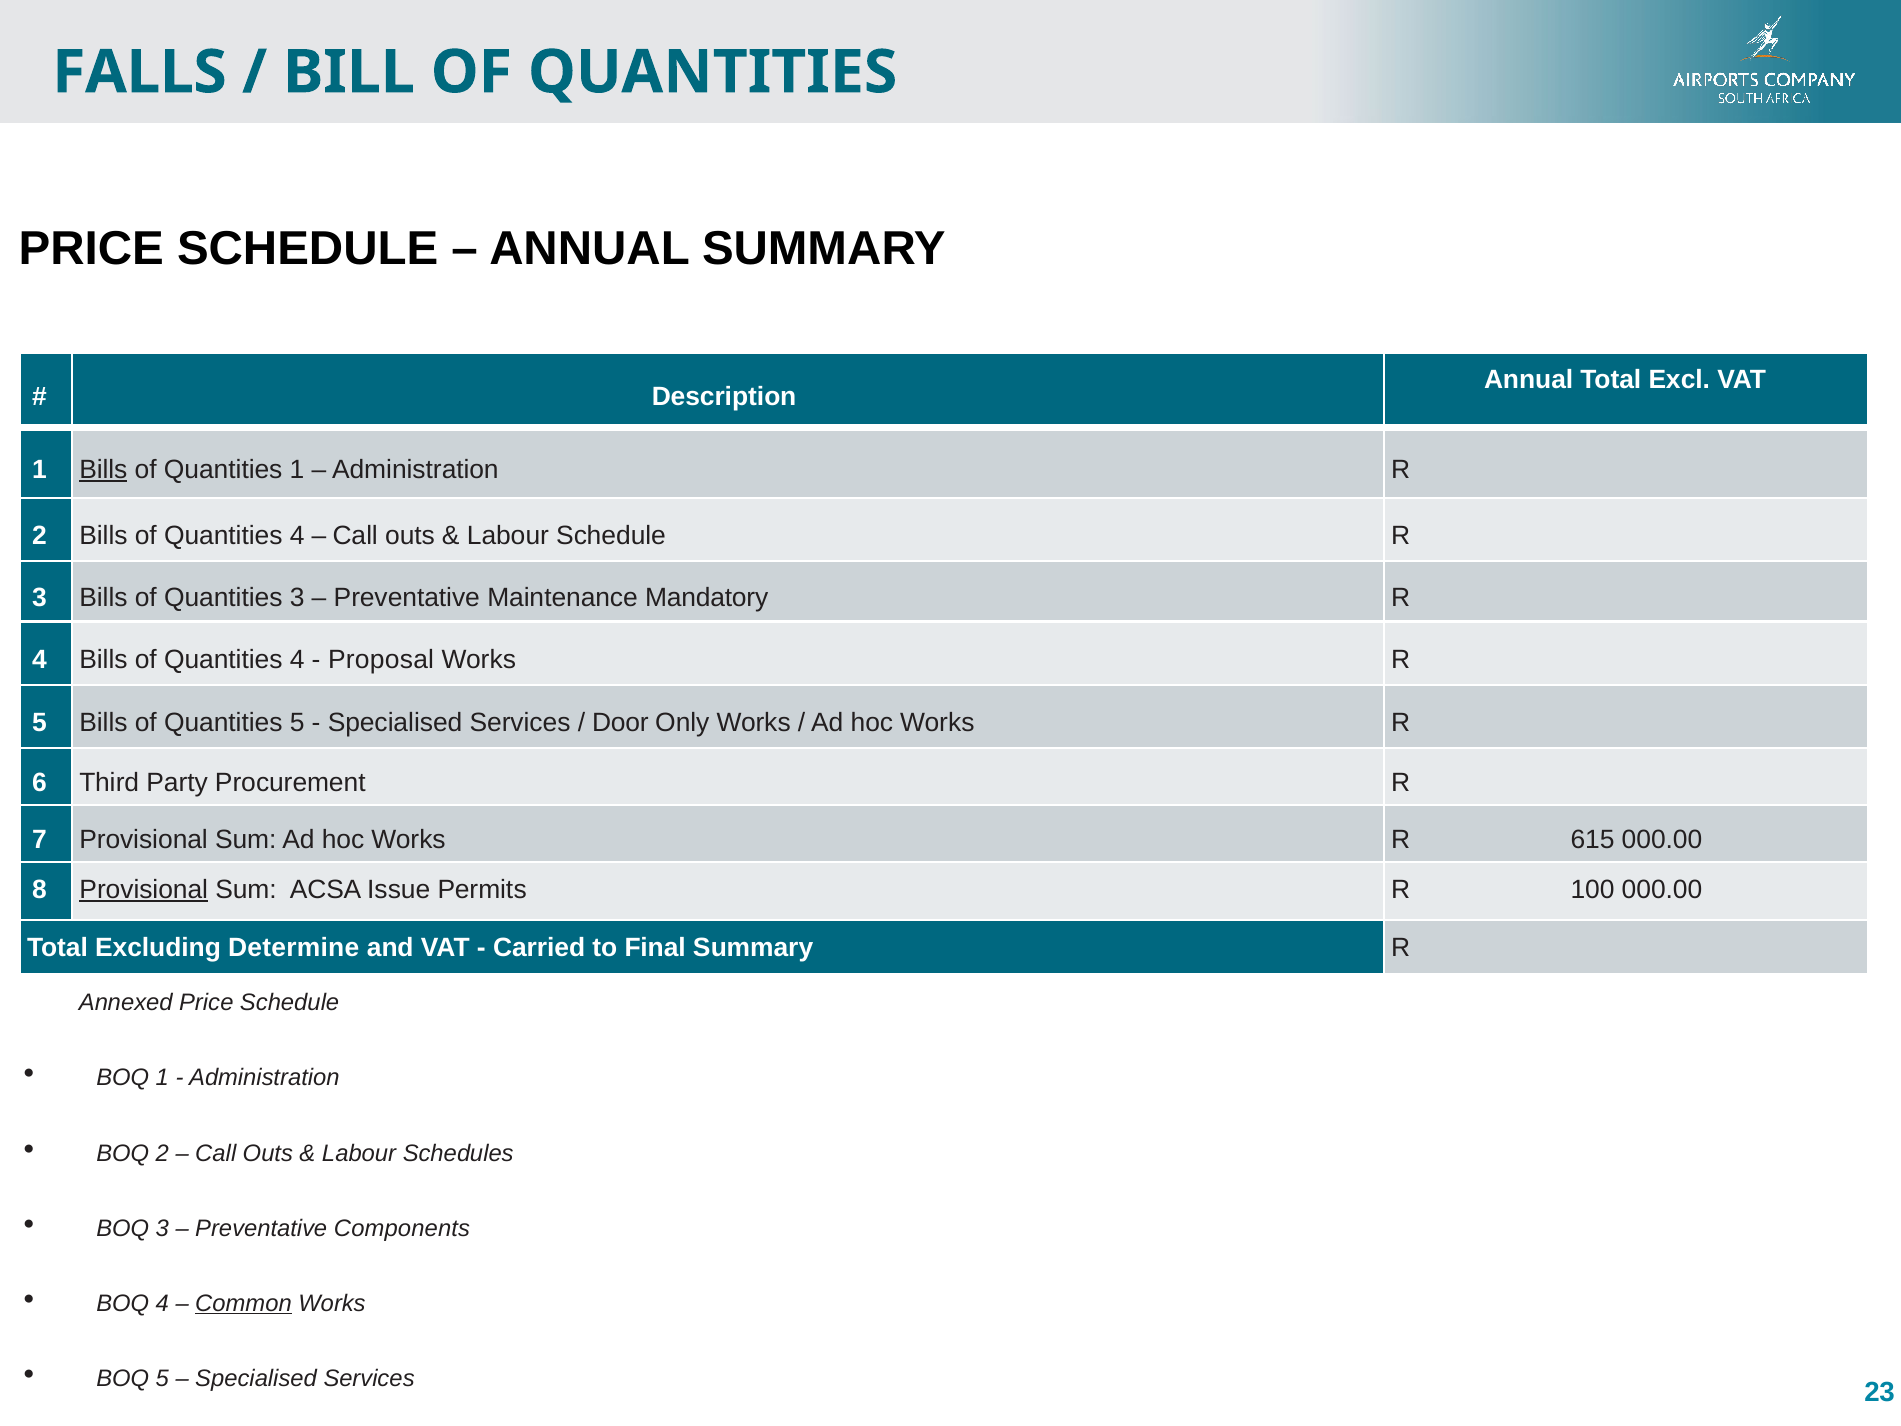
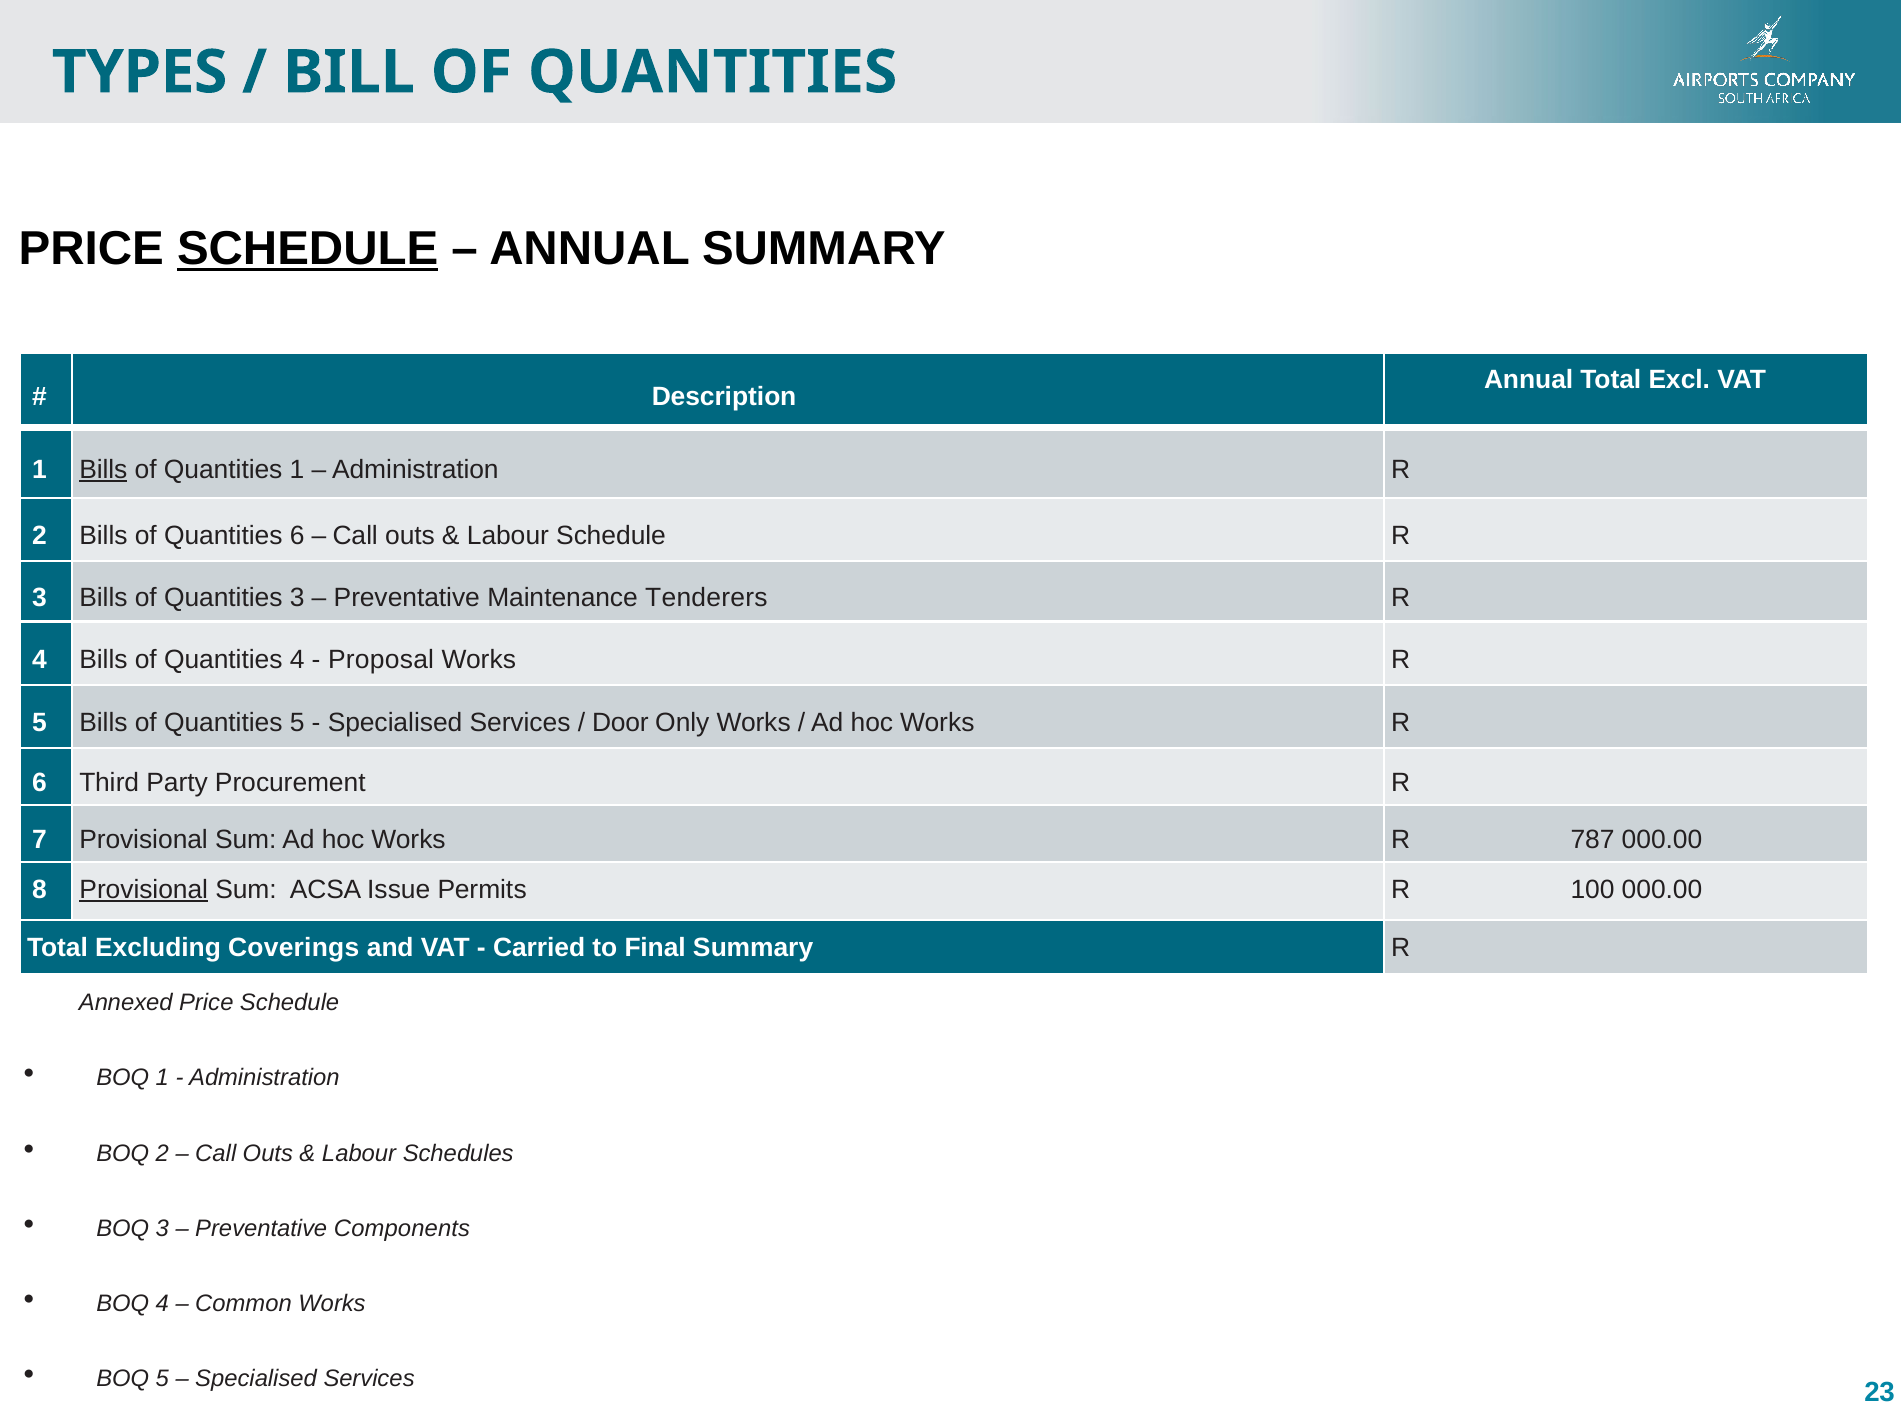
FALLS: FALLS -> TYPES
SCHEDULE at (308, 249) underline: none -> present
4 at (297, 536): 4 -> 6
Mandatory: Mandatory -> Tenderers
615: 615 -> 787
Determine: Determine -> Coverings
Common underline: present -> none
